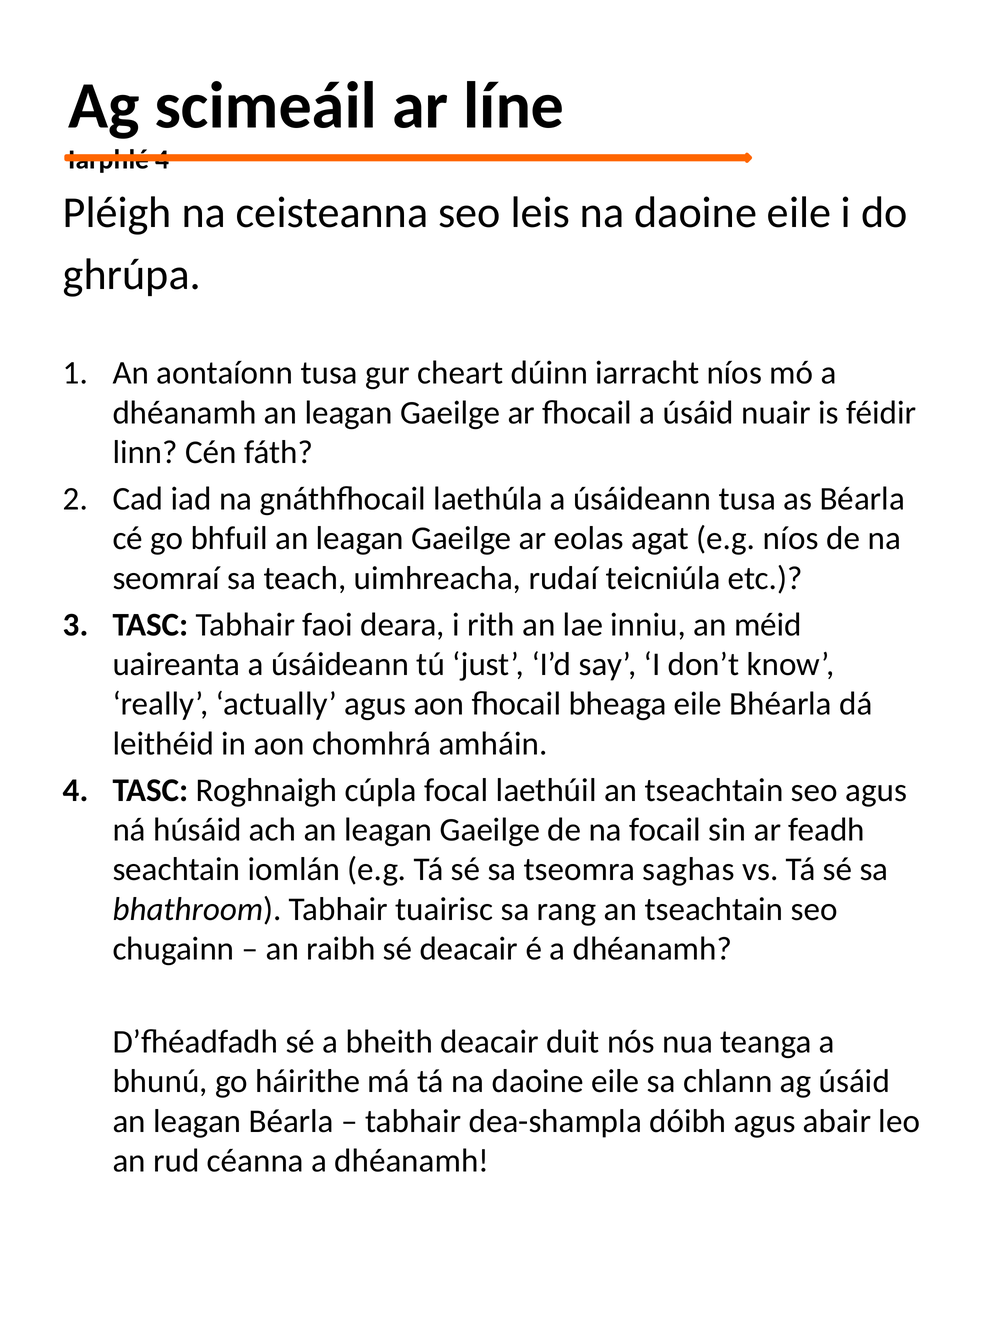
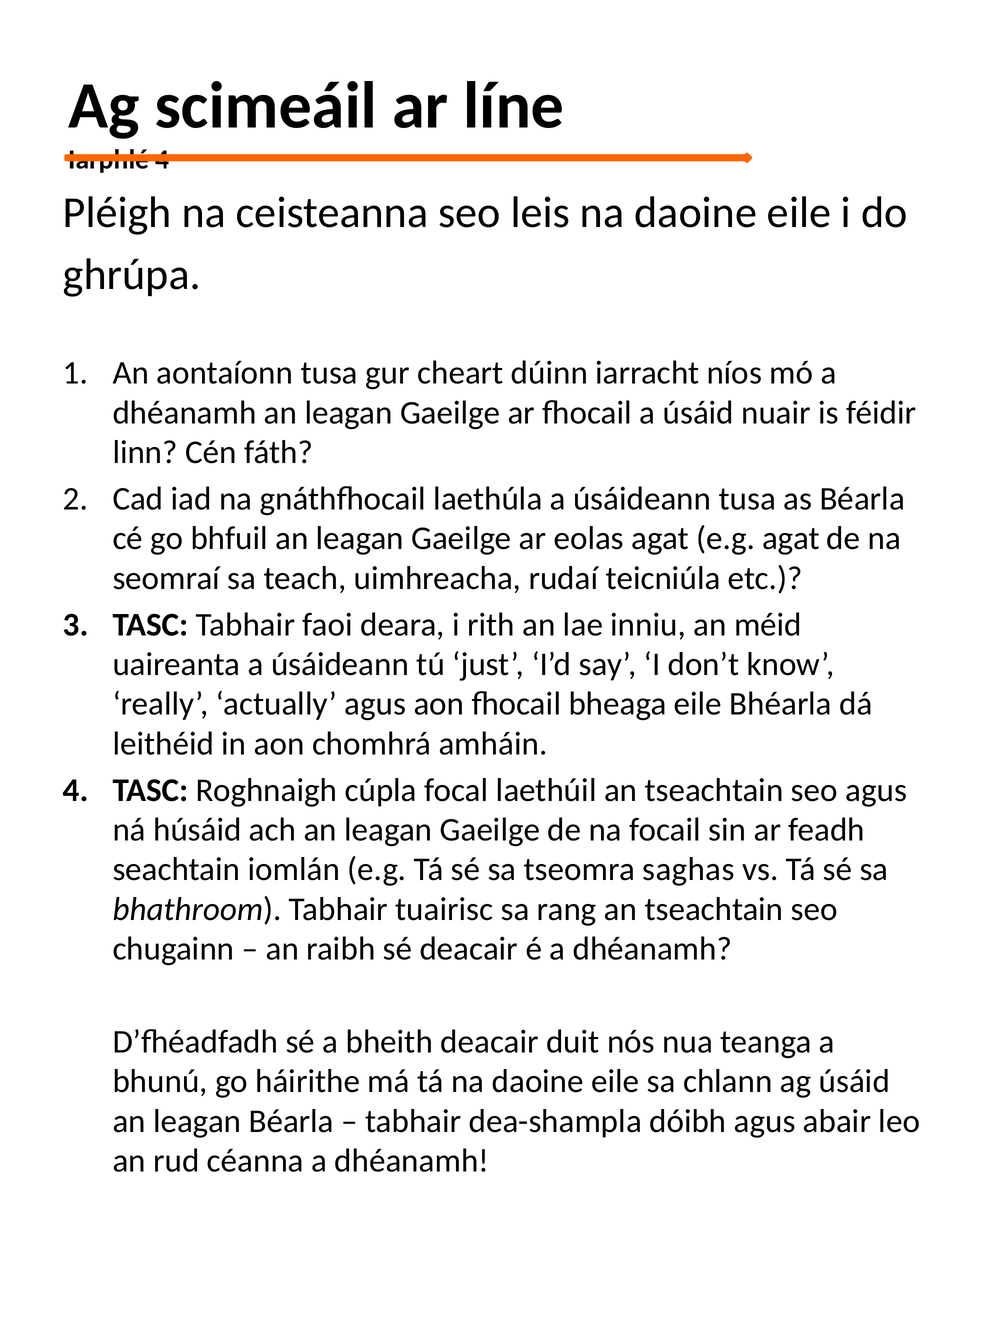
e.g níos: níos -> agat
